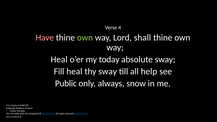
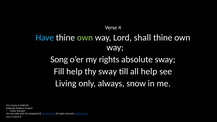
Have colour: pink -> light blue
Heal at (59, 59): Heal -> Song
my today: today -> rights
Fill heal: heal -> help
Public at (66, 83): Public -> Living
